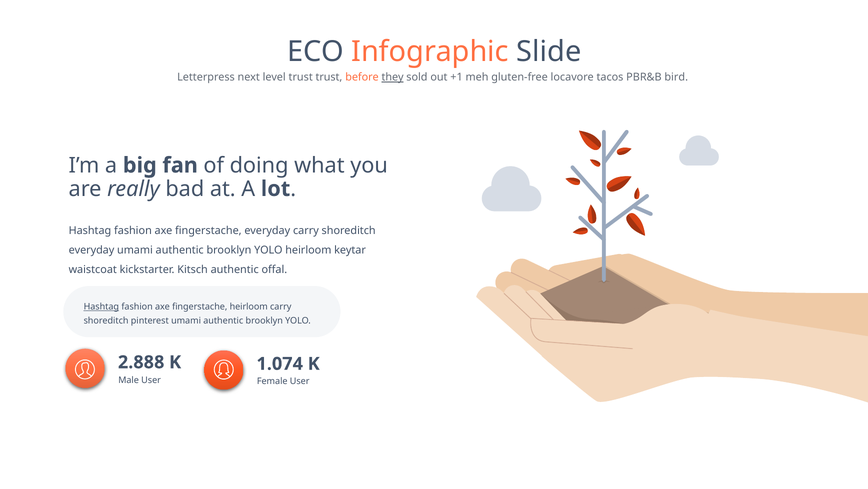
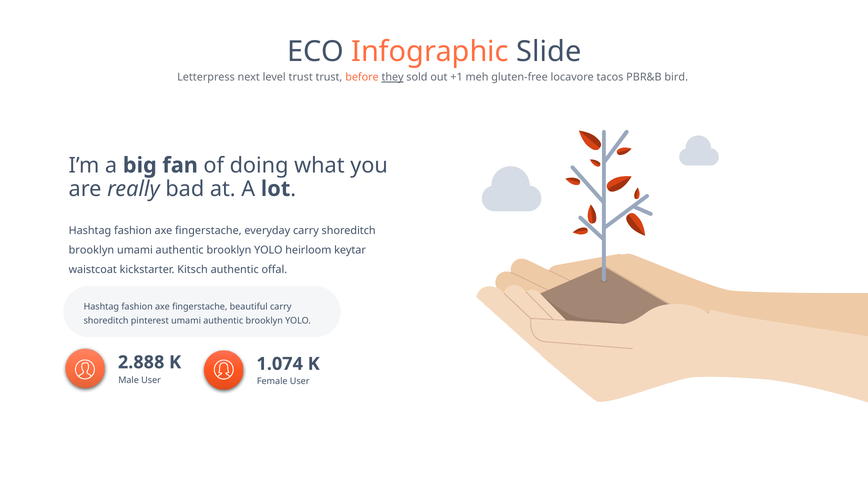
everyday at (91, 250): everyday -> brooklyn
Hashtag at (101, 306) underline: present -> none
fingerstache heirloom: heirloom -> beautiful
